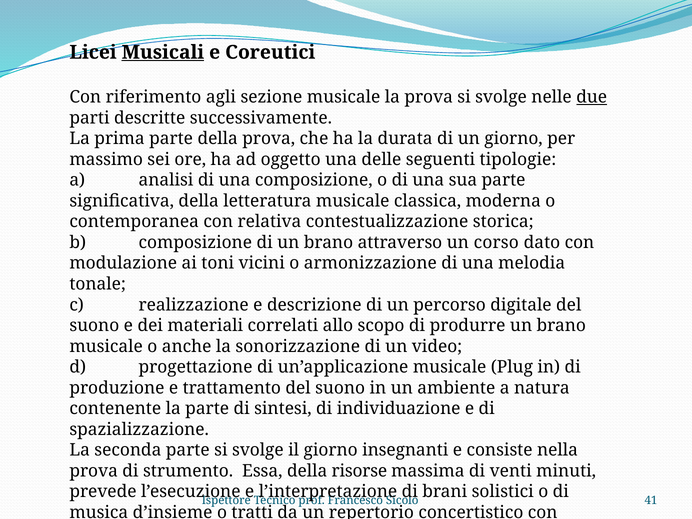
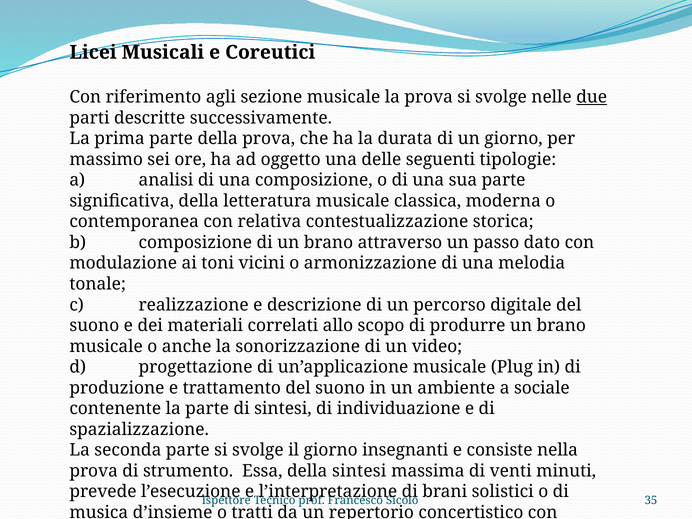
Musicali underline: present -> none
corso: corso -> passo
natura: natura -> sociale
della risorse: risorse -> sintesi
41: 41 -> 35
